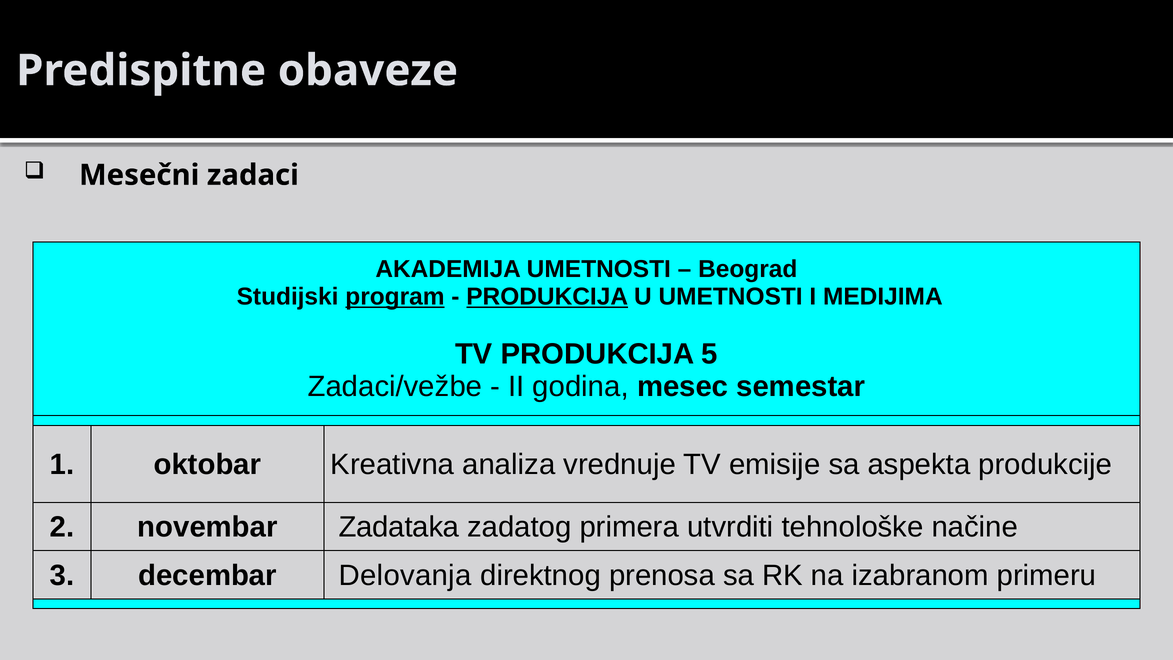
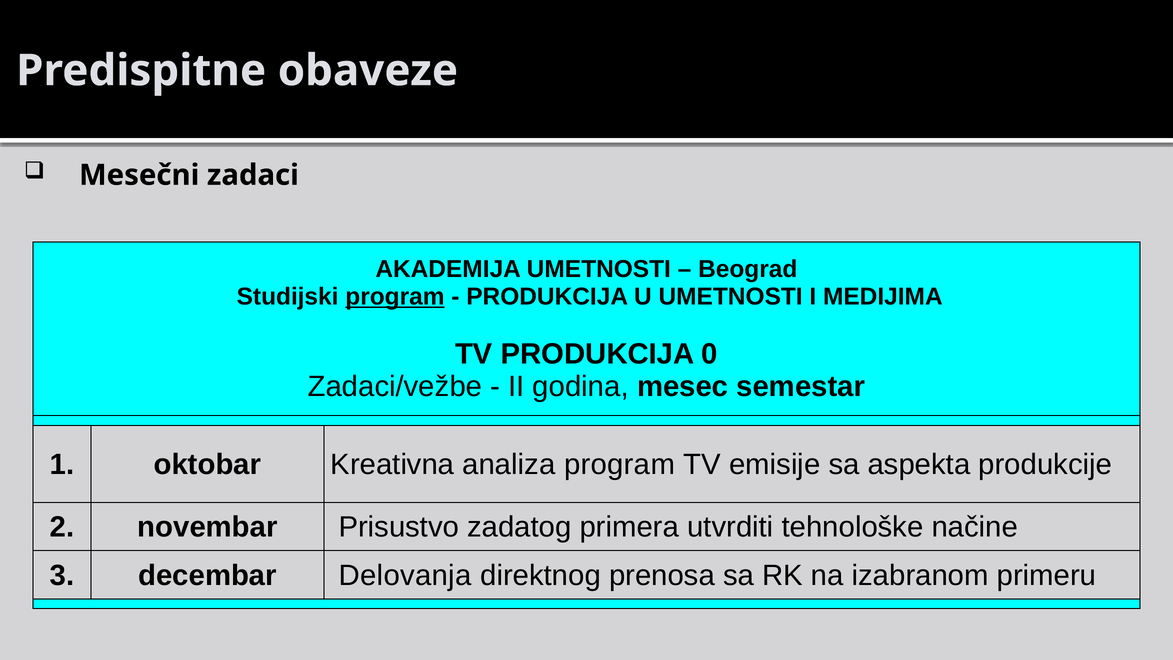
PRODUKCIJA at (547, 296) underline: present -> none
5: 5 -> 0
analiza vrednuje: vrednuje -> program
Zadataka: Zadataka -> Prisustvo
